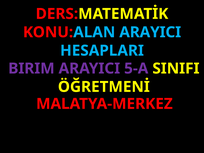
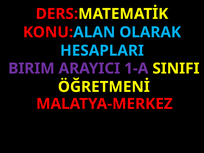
KONU:ALAN ARAYICI: ARAYICI -> OLARAK
5-A: 5-A -> 1-A
